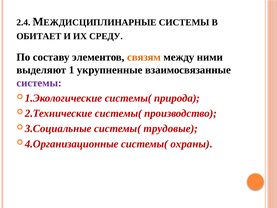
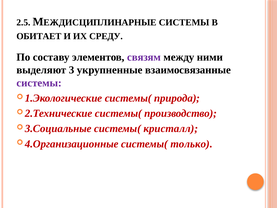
2.4: 2.4 -> 2.5
связям colour: orange -> purple
1: 1 -> 3
трудовые: трудовые -> кристалл
охраны: охраны -> только
